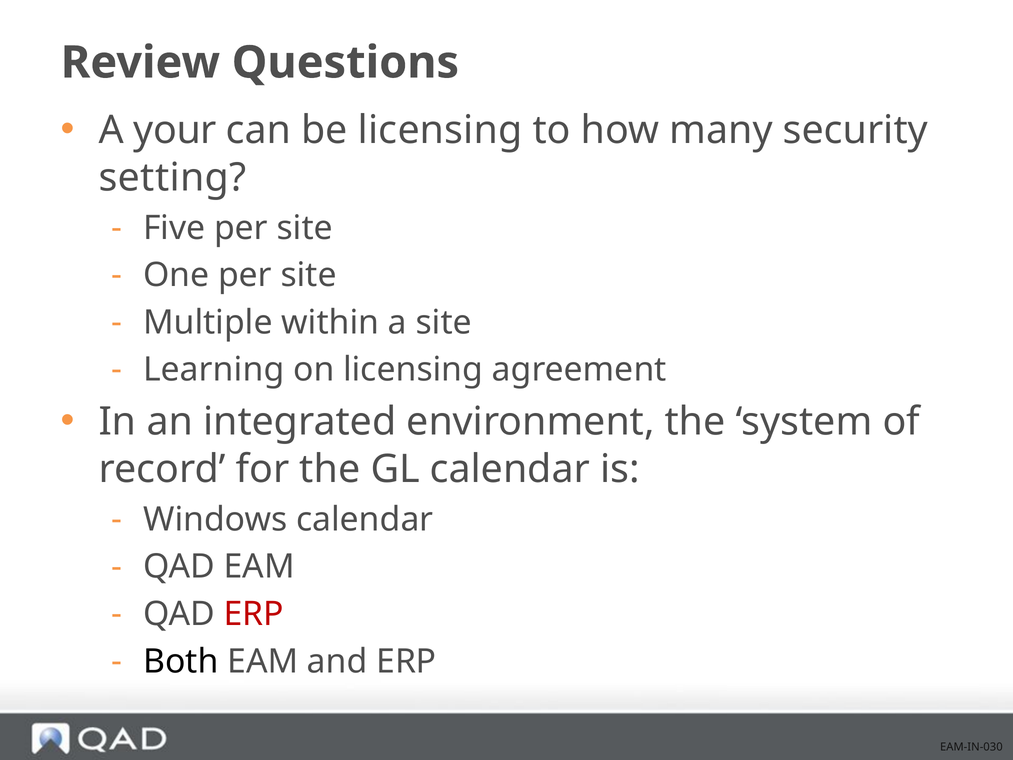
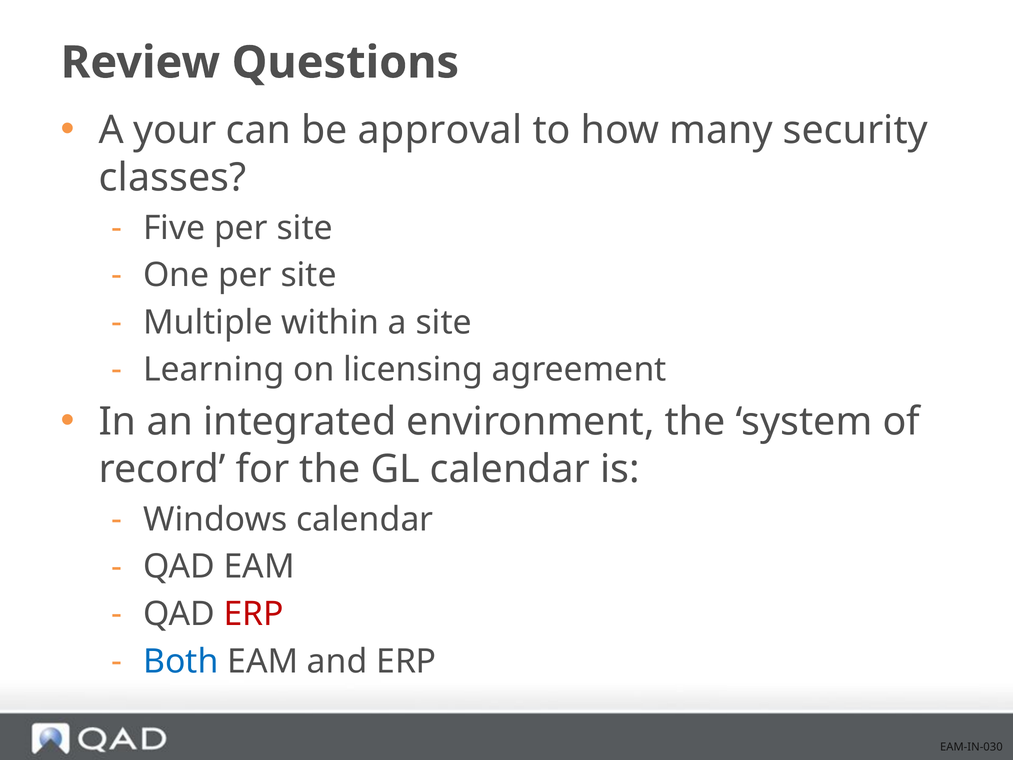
be licensing: licensing -> approval
setting: setting -> classes
Both colour: black -> blue
